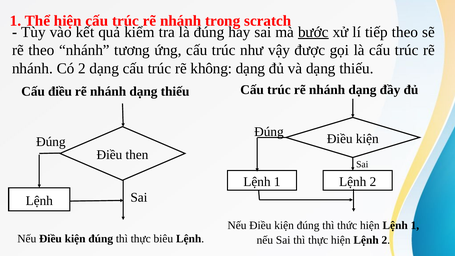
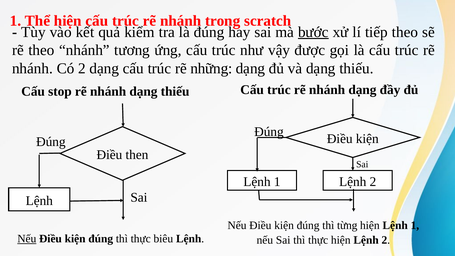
không: không -> những
Cấu điều: điều -> stop
thức: thức -> từng
Nếu at (27, 239) underline: none -> present
